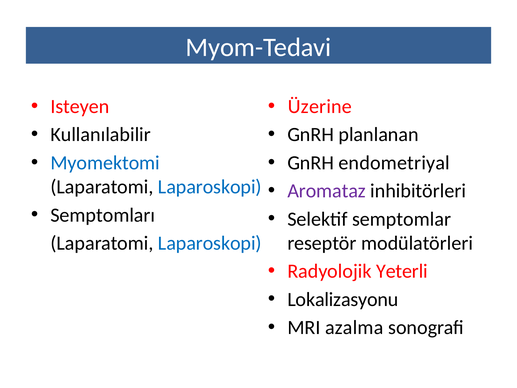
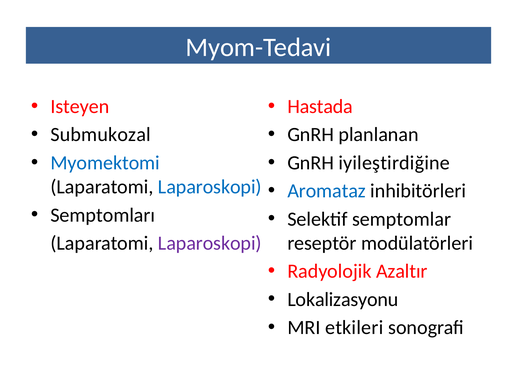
Üzerine: Üzerine -> Hastada
Kullanılabilir: Kullanılabilir -> Submukozal
endometriyal: endometriyal -> iyileştirdiğine
Aromataz colour: purple -> blue
Laparoskopi at (210, 243) colour: blue -> purple
Yeterli: Yeterli -> Azaltır
azalma: azalma -> etkileri
